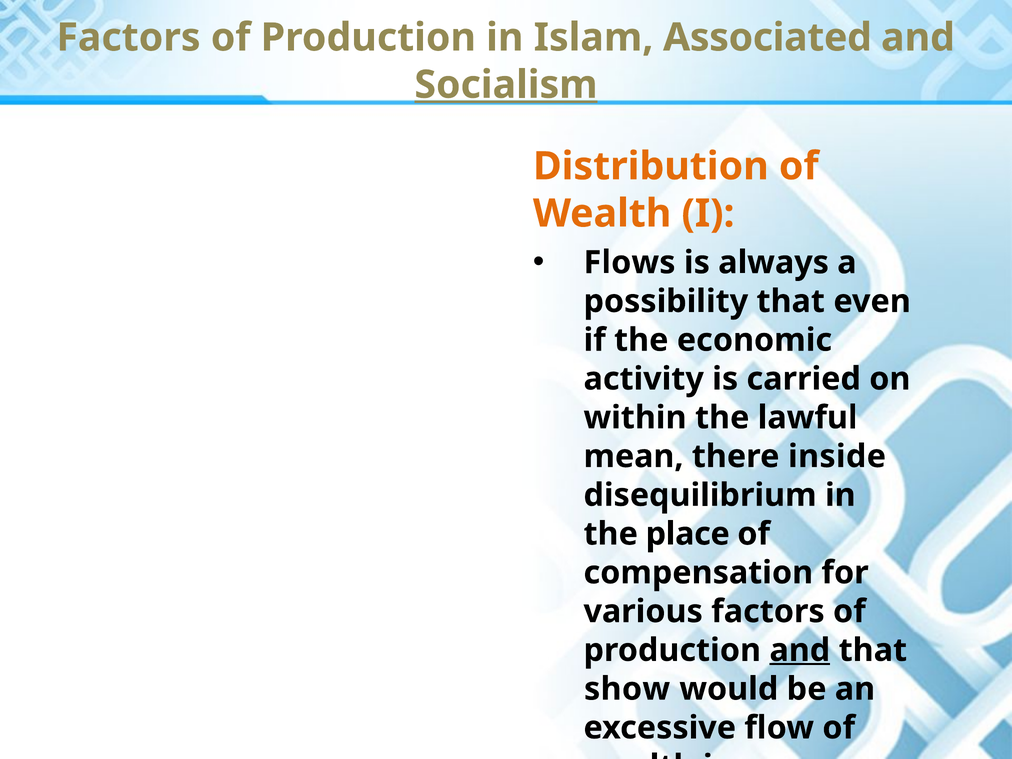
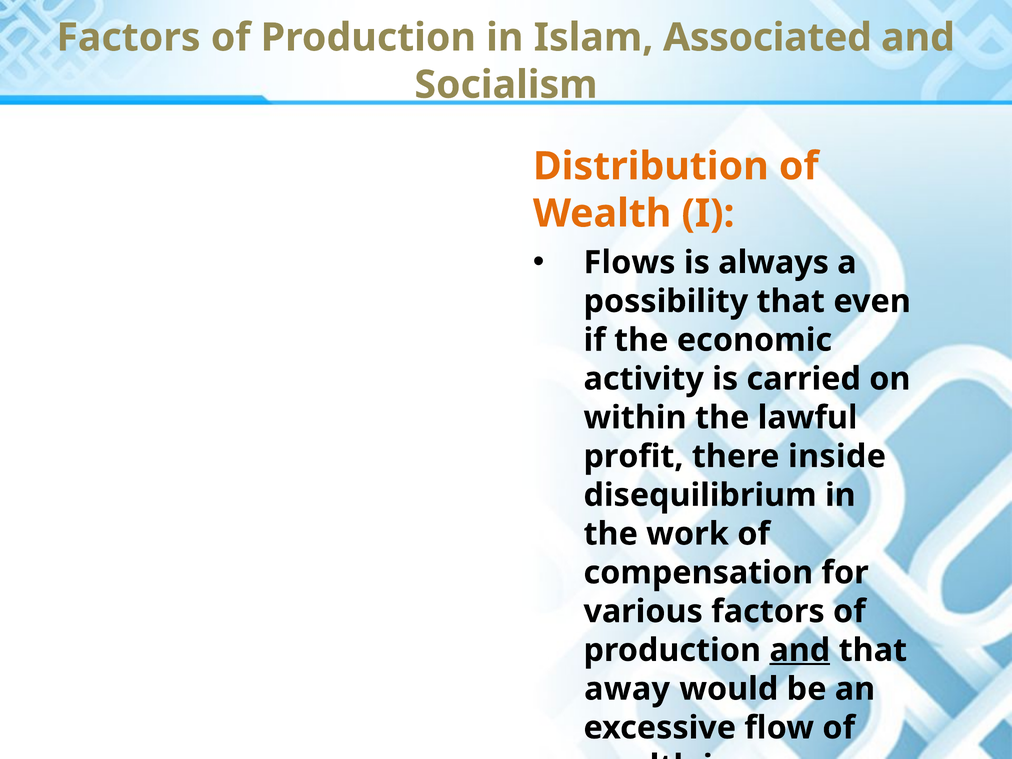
Socialism underline: present -> none
mean: mean -> profit
place: place -> work
show: show -> away
